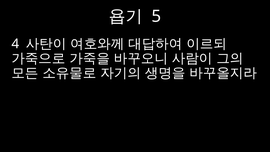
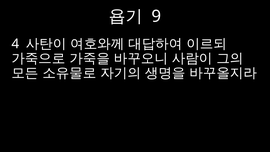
5: 5 -> 9
